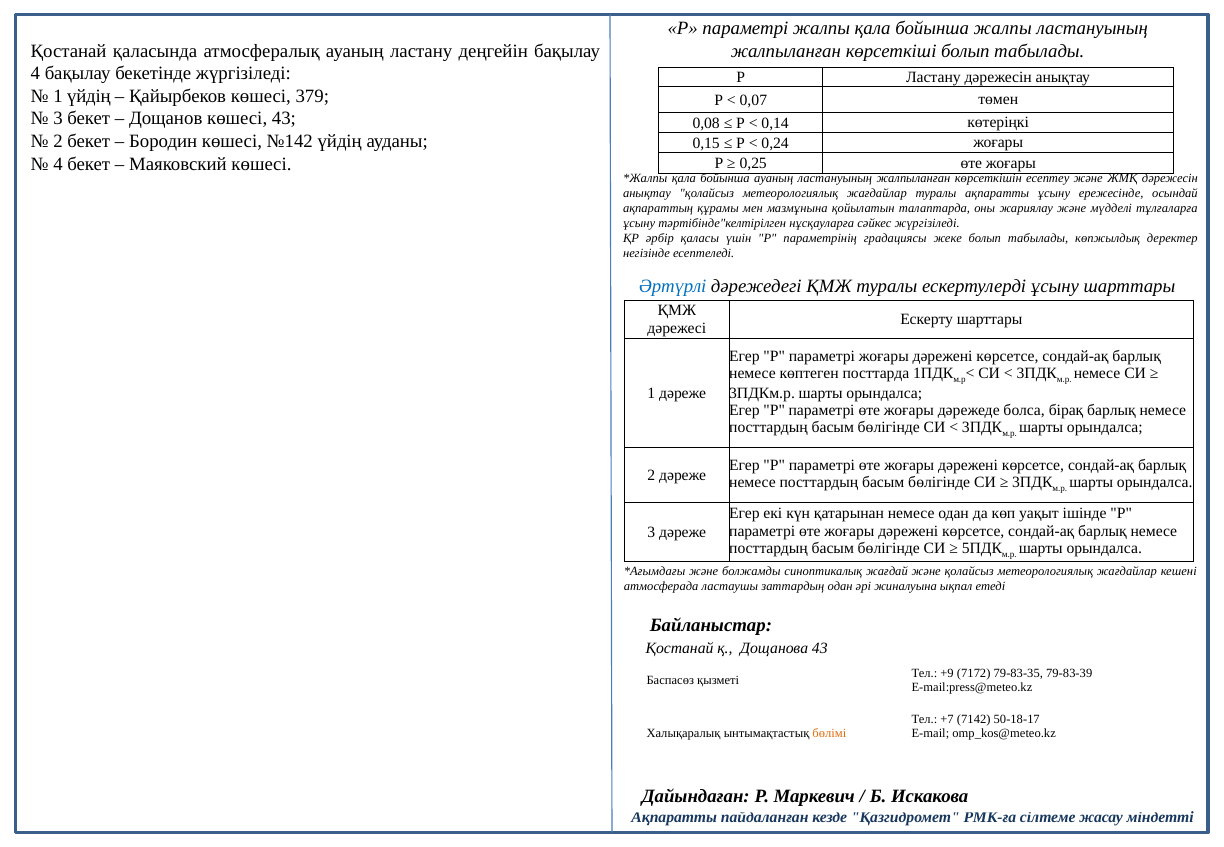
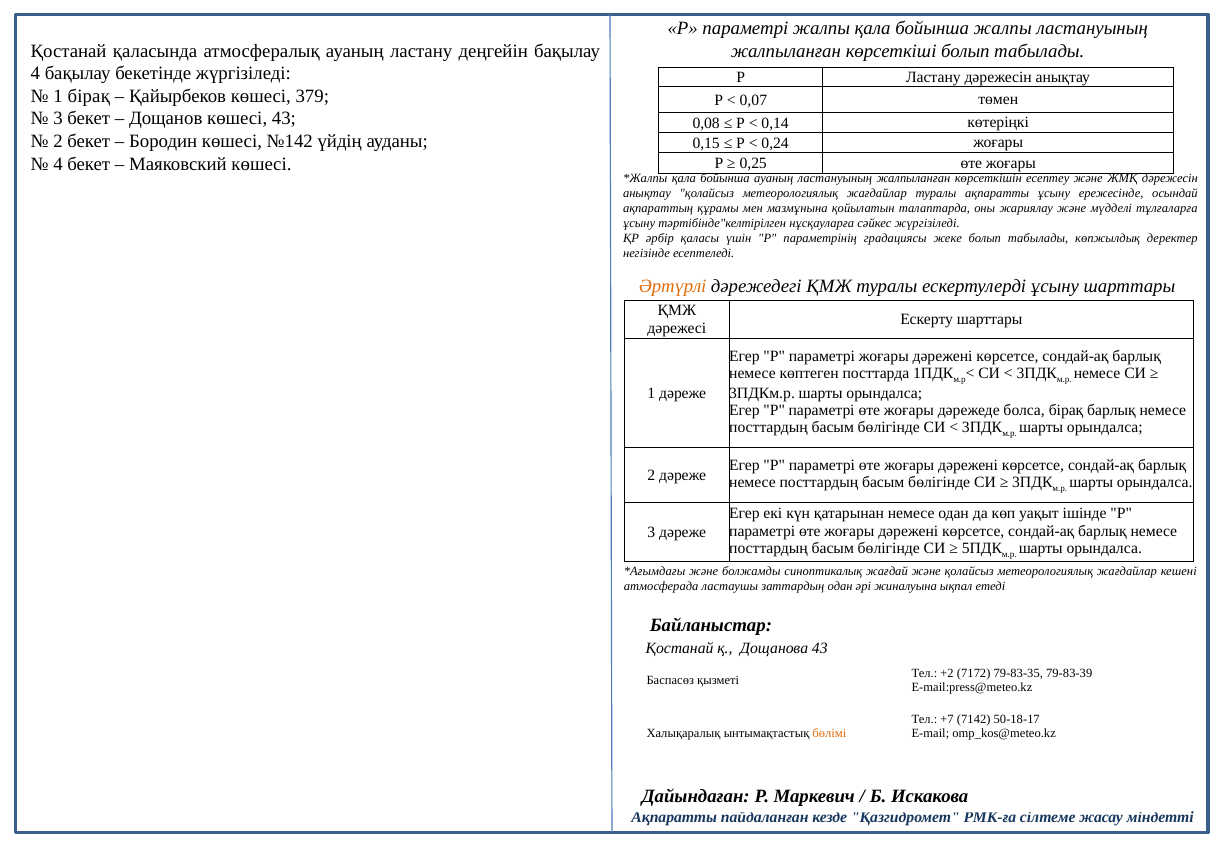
1 үйдің: үйдің -> бірақ
Әртүрлі colour: blue -> orange
+9: +9 -> +2
